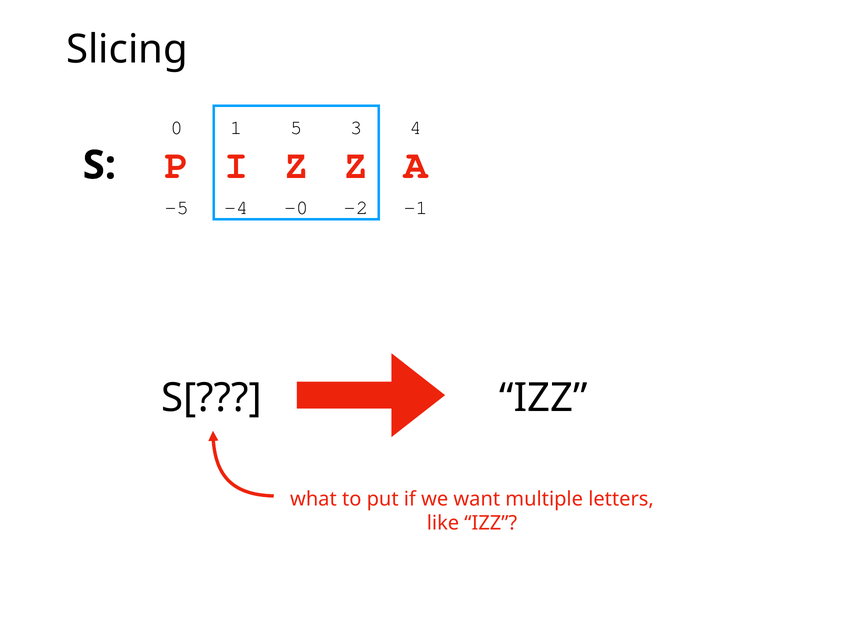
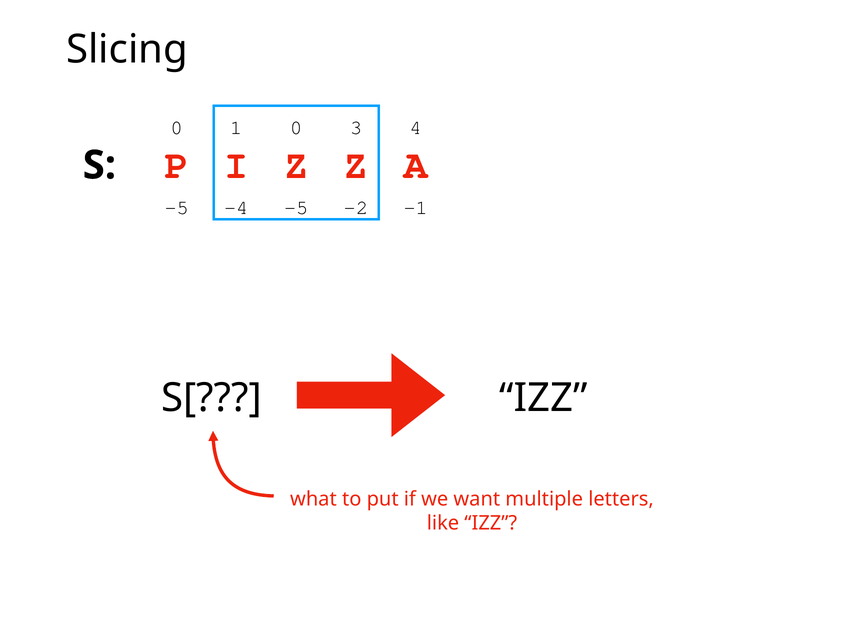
1 5: 5 -> 0
-4 -0: -0 -> -5
